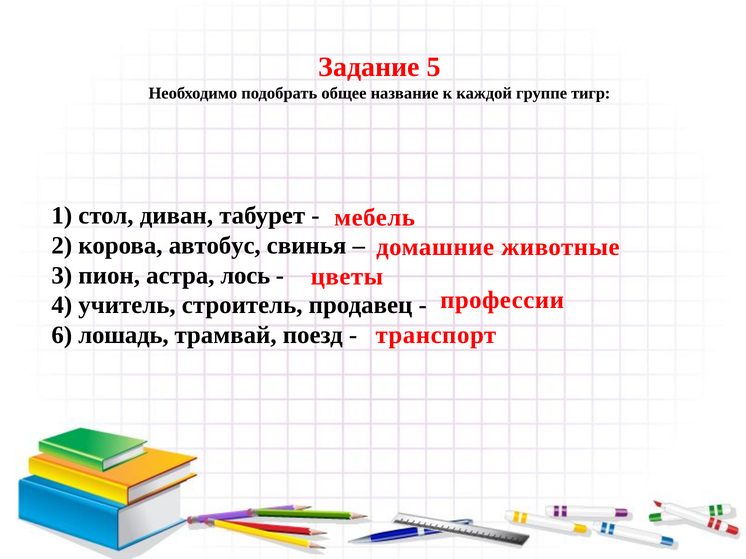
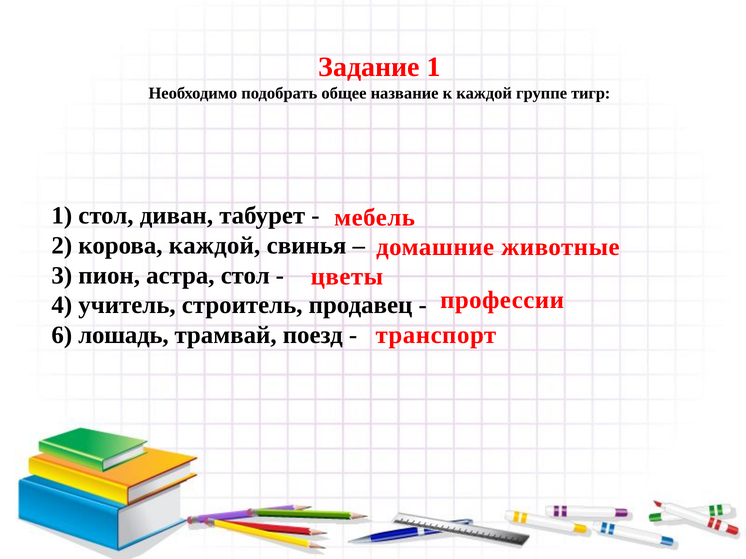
Задание 5: 5 -> 1
корова автобус: автобус -> каждой
астра лось: лось -> стол
